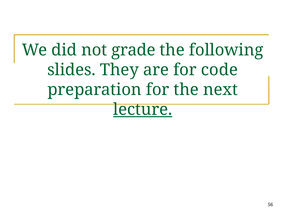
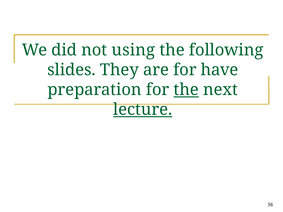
grade: grade -> using
code: code -> have
the at (186, 90) underline: none -> present
